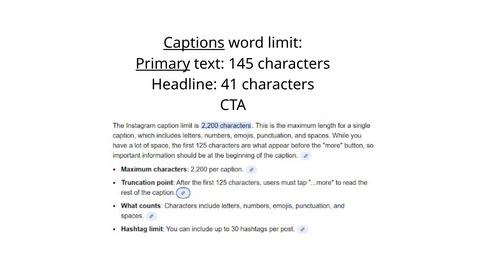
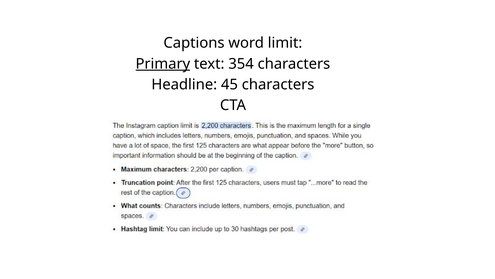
Captions underline: present -> none
145: 145 -> 354
41: 41 -> 45
